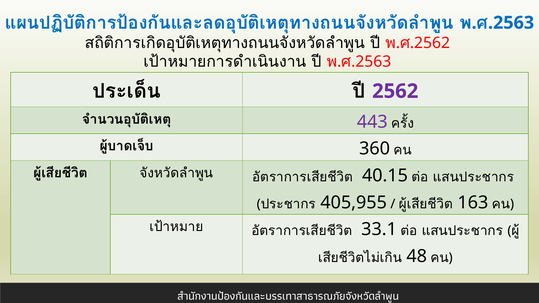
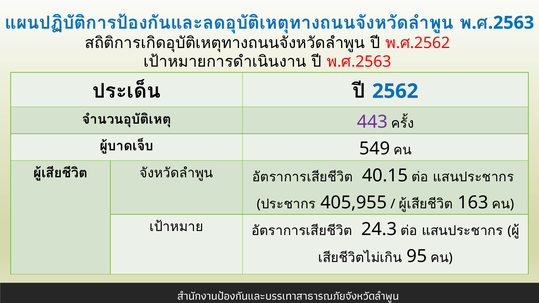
2562 colour: purple -> blue
360: 360 -> 549
33.1: 33.1 -> 24.3
48: 48 -> 95
